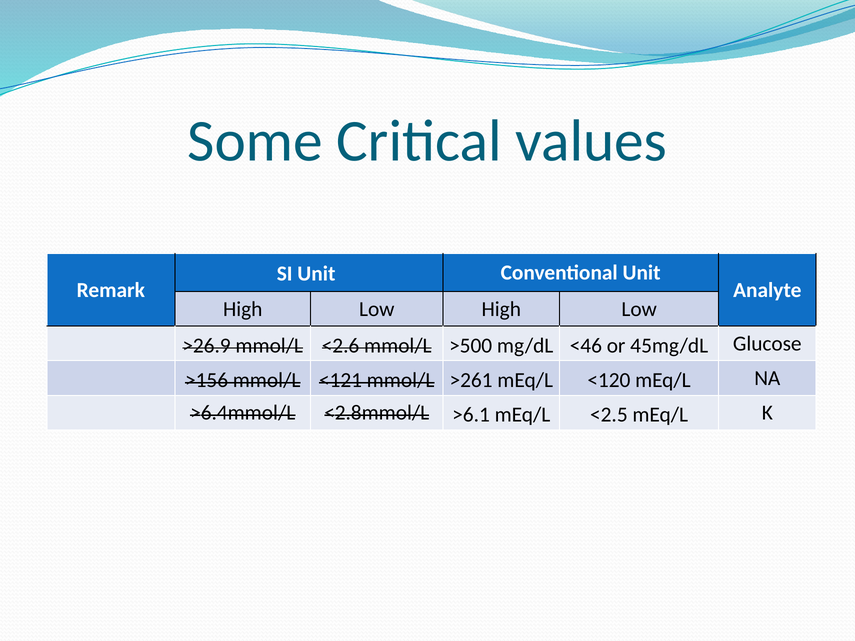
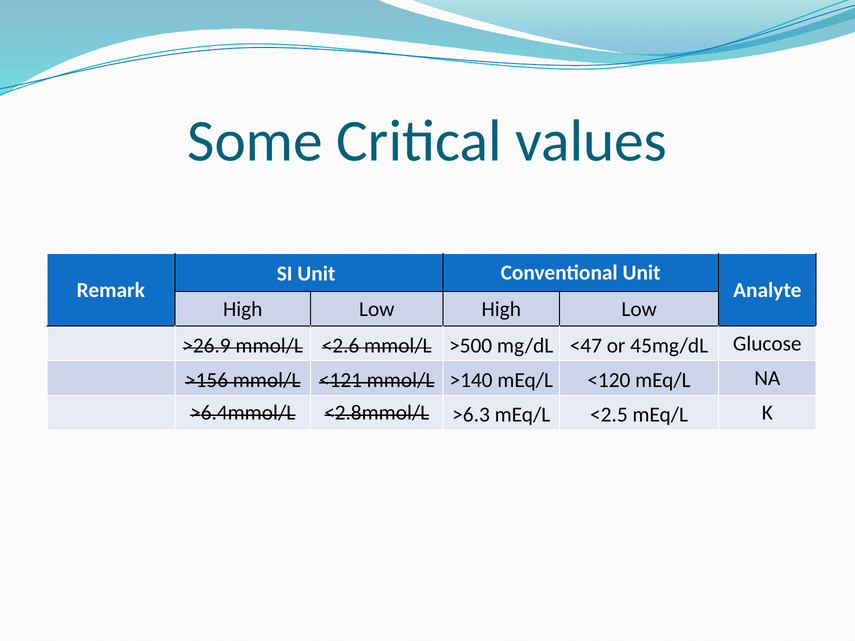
<46: <46 -> <47
>261: >261 -> >140
>6.1: >6.1 -> >6.3
